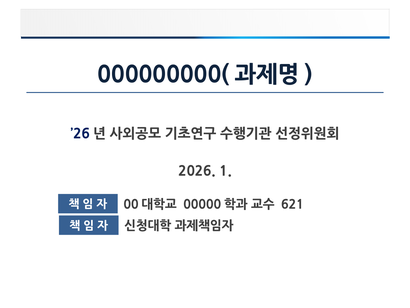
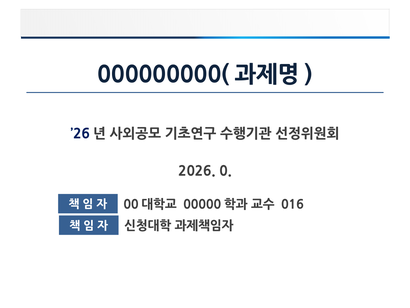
1: 1 -> 0
621: 621 -> 016
